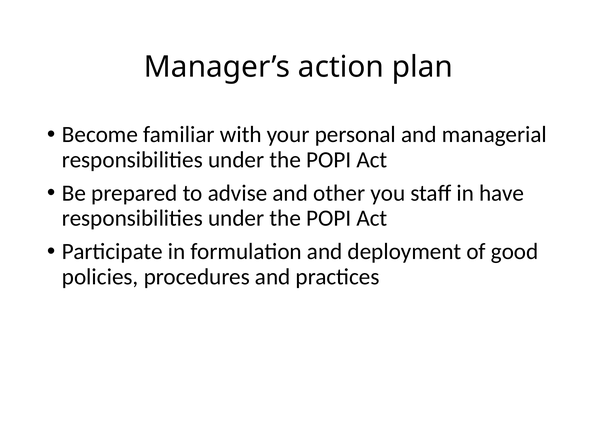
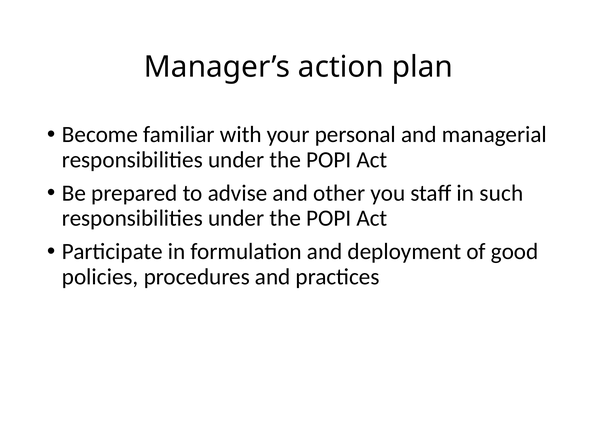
have: have -> such
